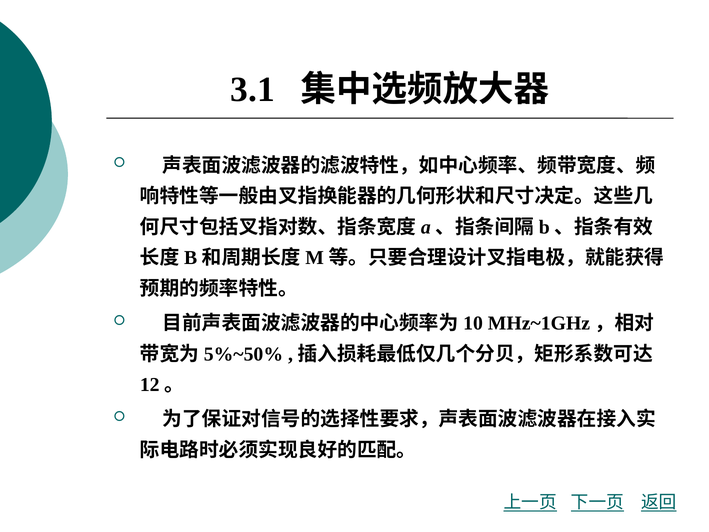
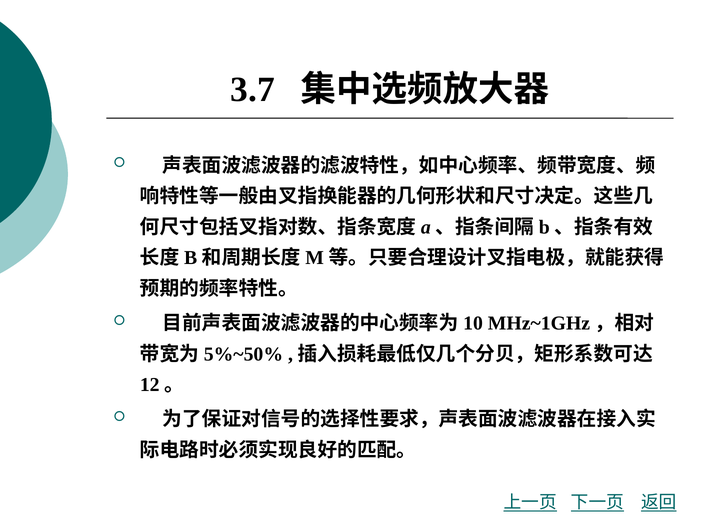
3.1: 3.1 -> 3.7
